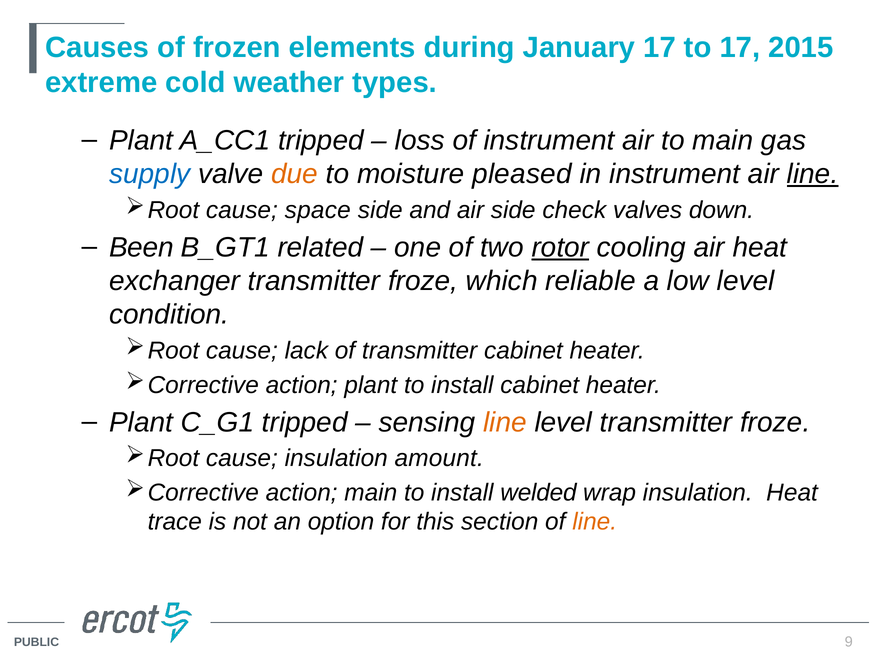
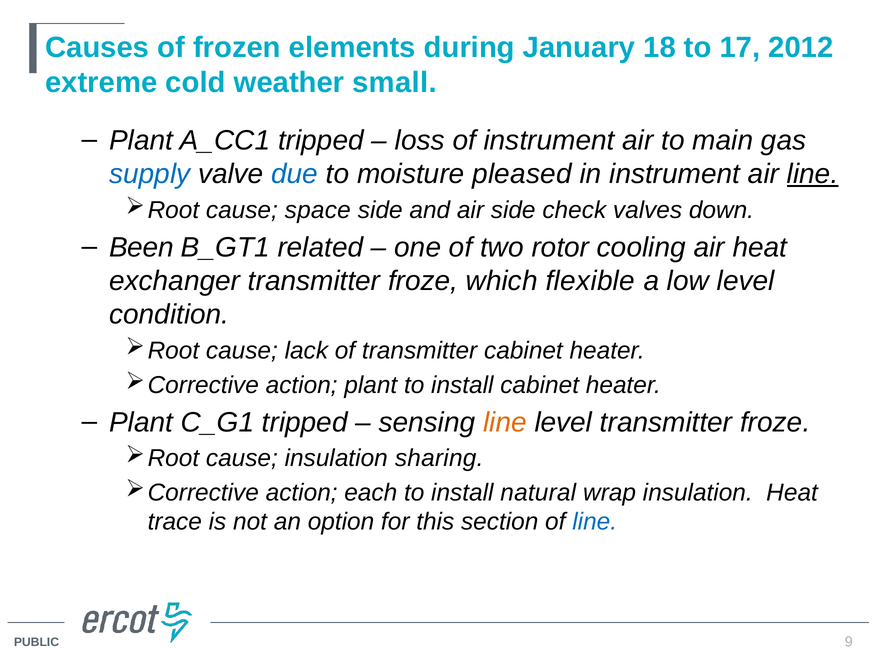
January 17: 17 -> 18
2015: 2015 -> 2012
types: types -> small
due colour: orange -> blue
rotor underline: present -> none
reliable: reliable -> flexible
amount: amount -> sharing
action main: main -> each
welded: welded -> natural
line at (595, 522) colour: orange -> blue
